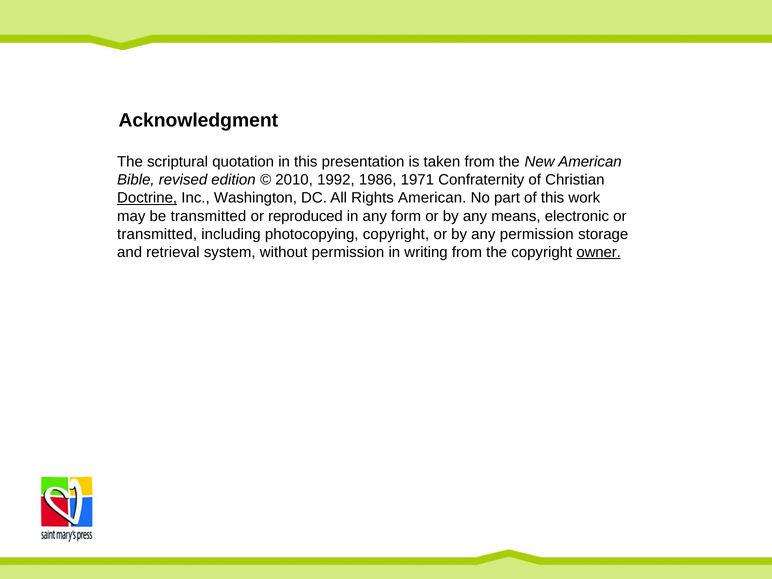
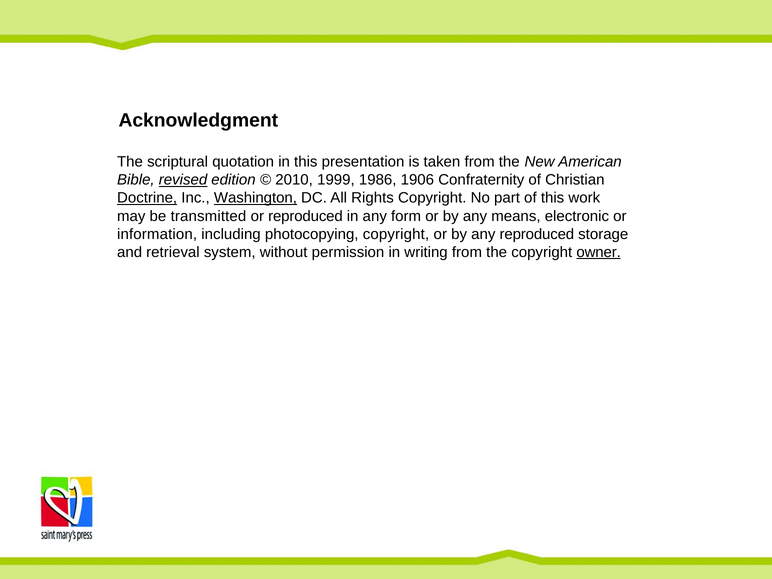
revised underline: none -> present
1992: 1992 -> 1999
1971: 1971 -> 1906
Washington underline: none -> present
Rights American: American -> Copyright
transmitted at (157, 234): transmitted -> information
any permission: permission -> reproduced
